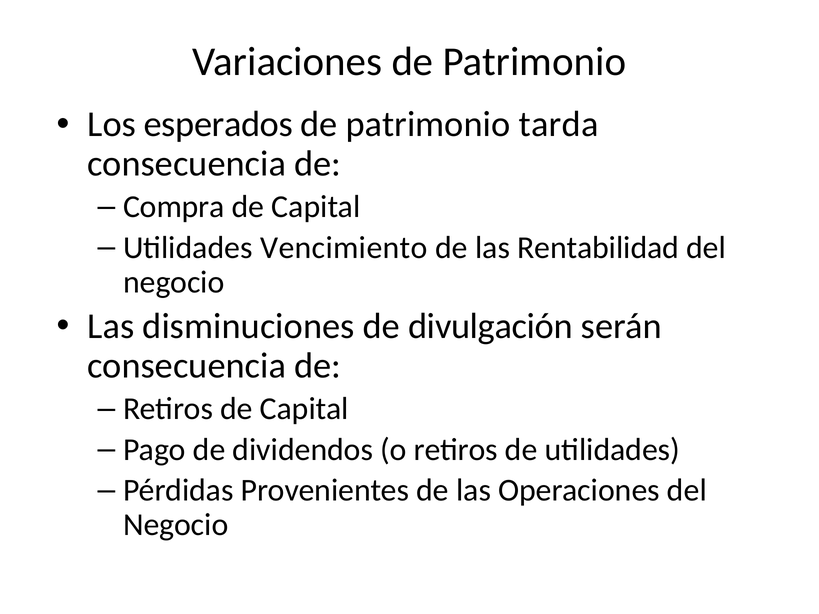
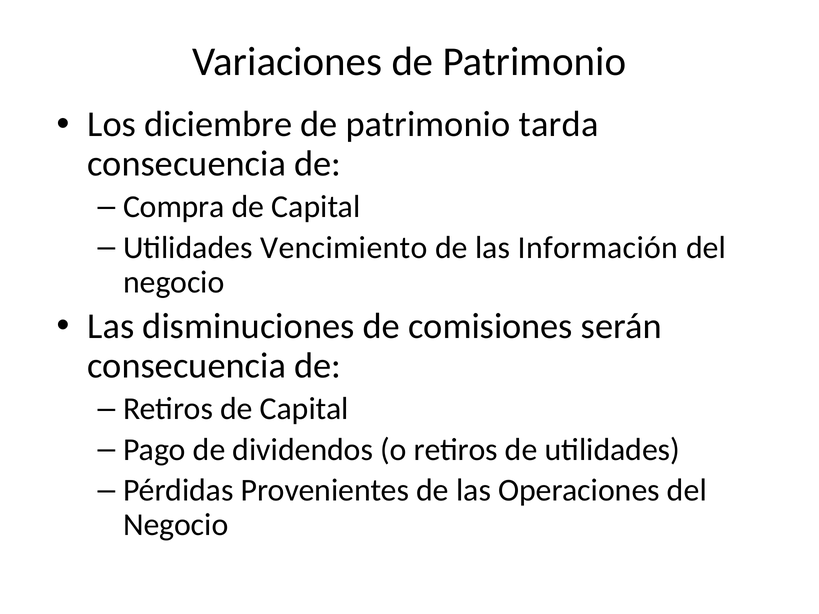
esperados: esperados -> diciembre
Rentabilidad: Rentabilidad -> Información
divulgación: divulgación -> comisiones
